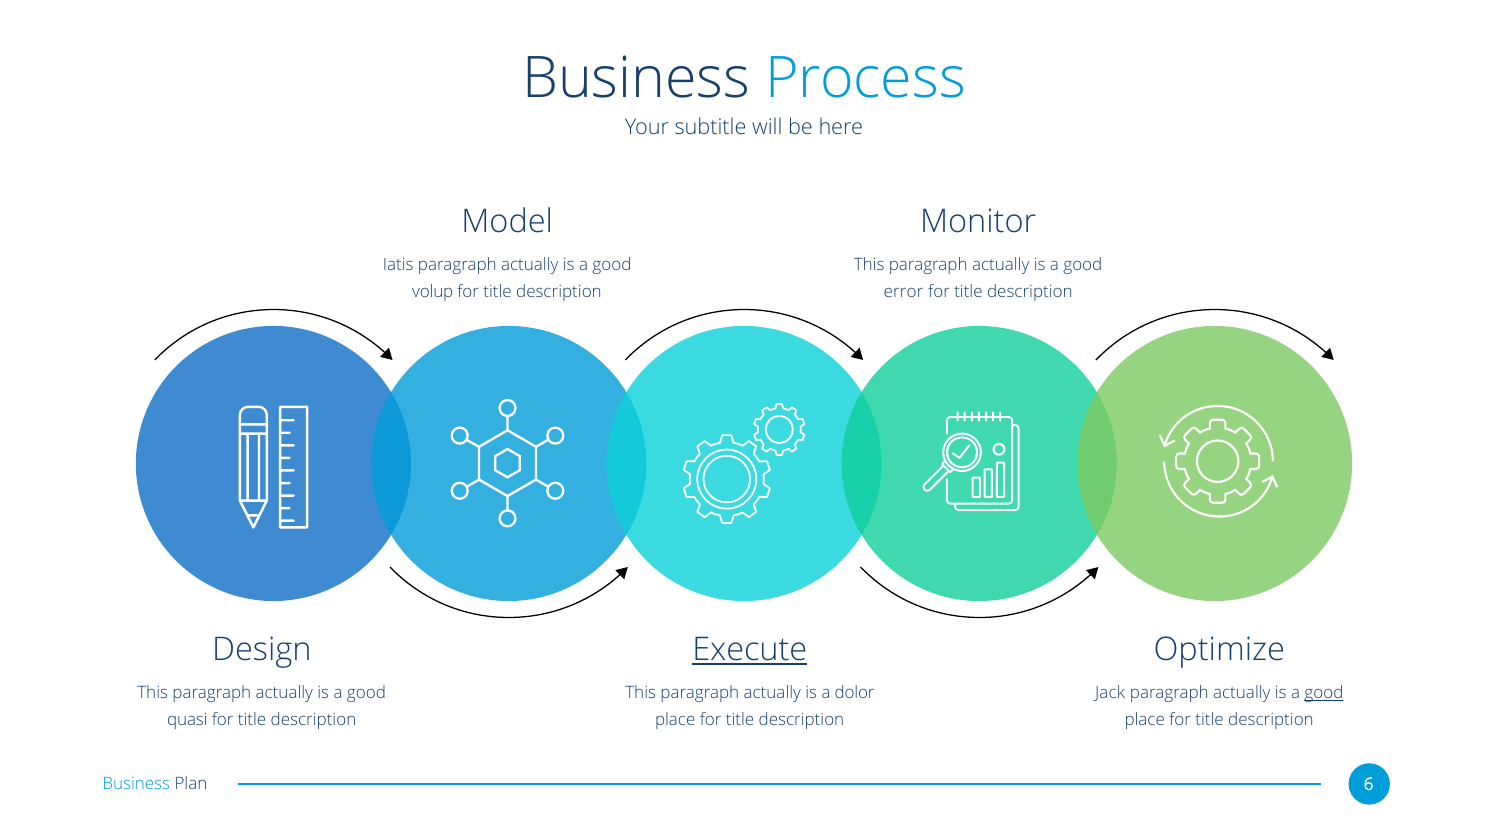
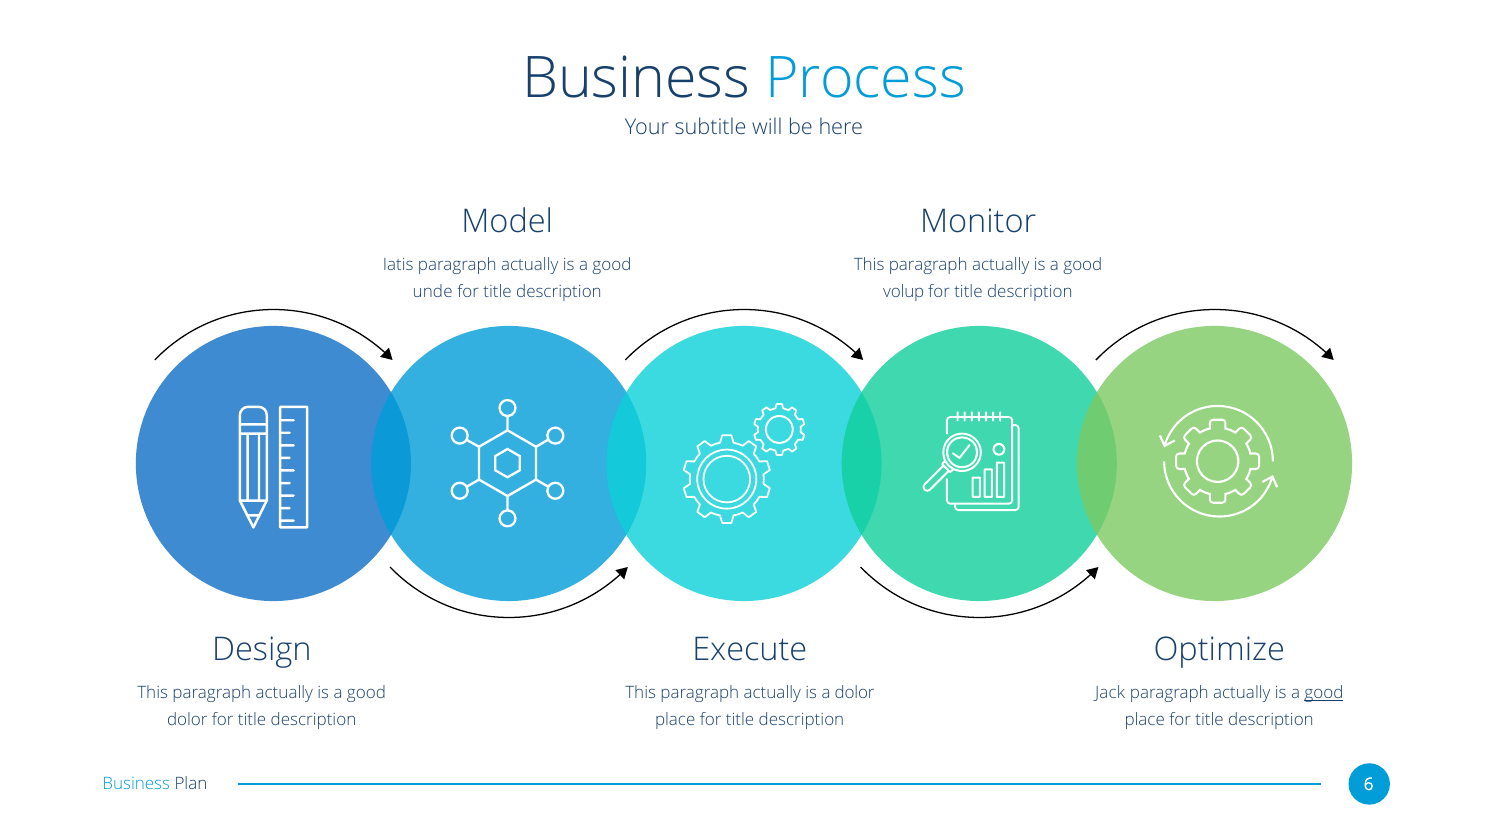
volup: volup -> unde
error: error -> volup
Execute underline: present -> none
quasi at (187, 720): quasi -> dolor
